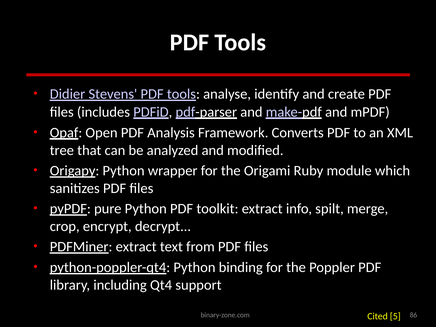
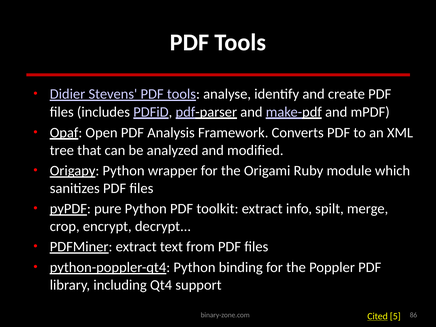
Cited underline: none -> present
